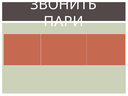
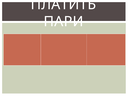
ЗВОНИТЬ: ЗВОНИТЬ -> ПЛАТИТЬ
